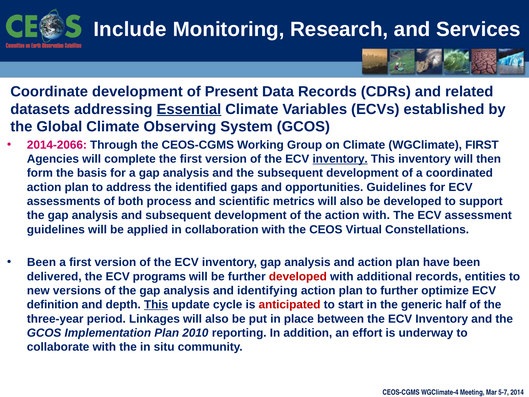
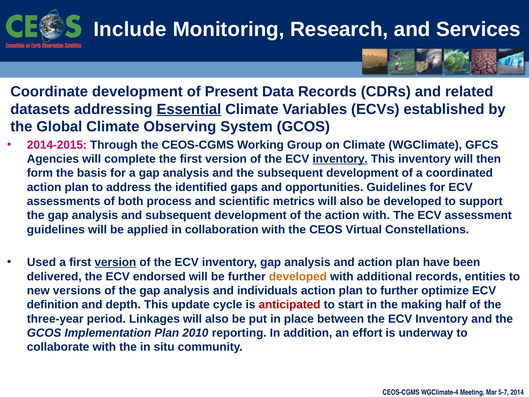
2014-2066: 2014-2066 -> 2014-2015
WGClimate FIRST: FIRST -> GFCS
Been at (41, 262): Been -> Used
version at (115, 262) underline: none -> present
programs: programs -> endorsed
developed at (298, 276) colour: red -> orange
identifying: identifying -> individuals
This at (156, 305) underline: present -> none
generic: generic -> making
